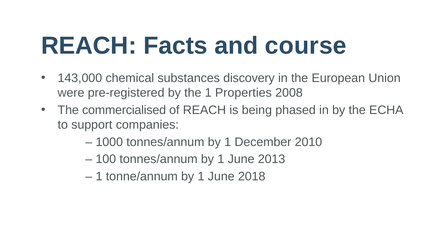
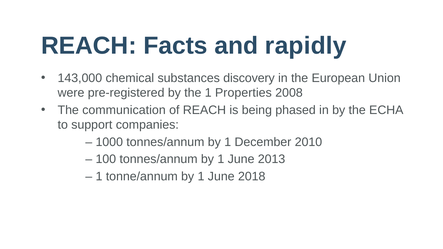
course: course -> rapidly
commercialised: commercialised -> communication
